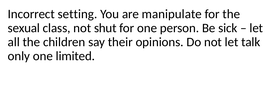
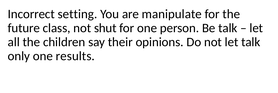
sexual: sexual -> future
Be sick: sick -> talk
limited: limited -> results
